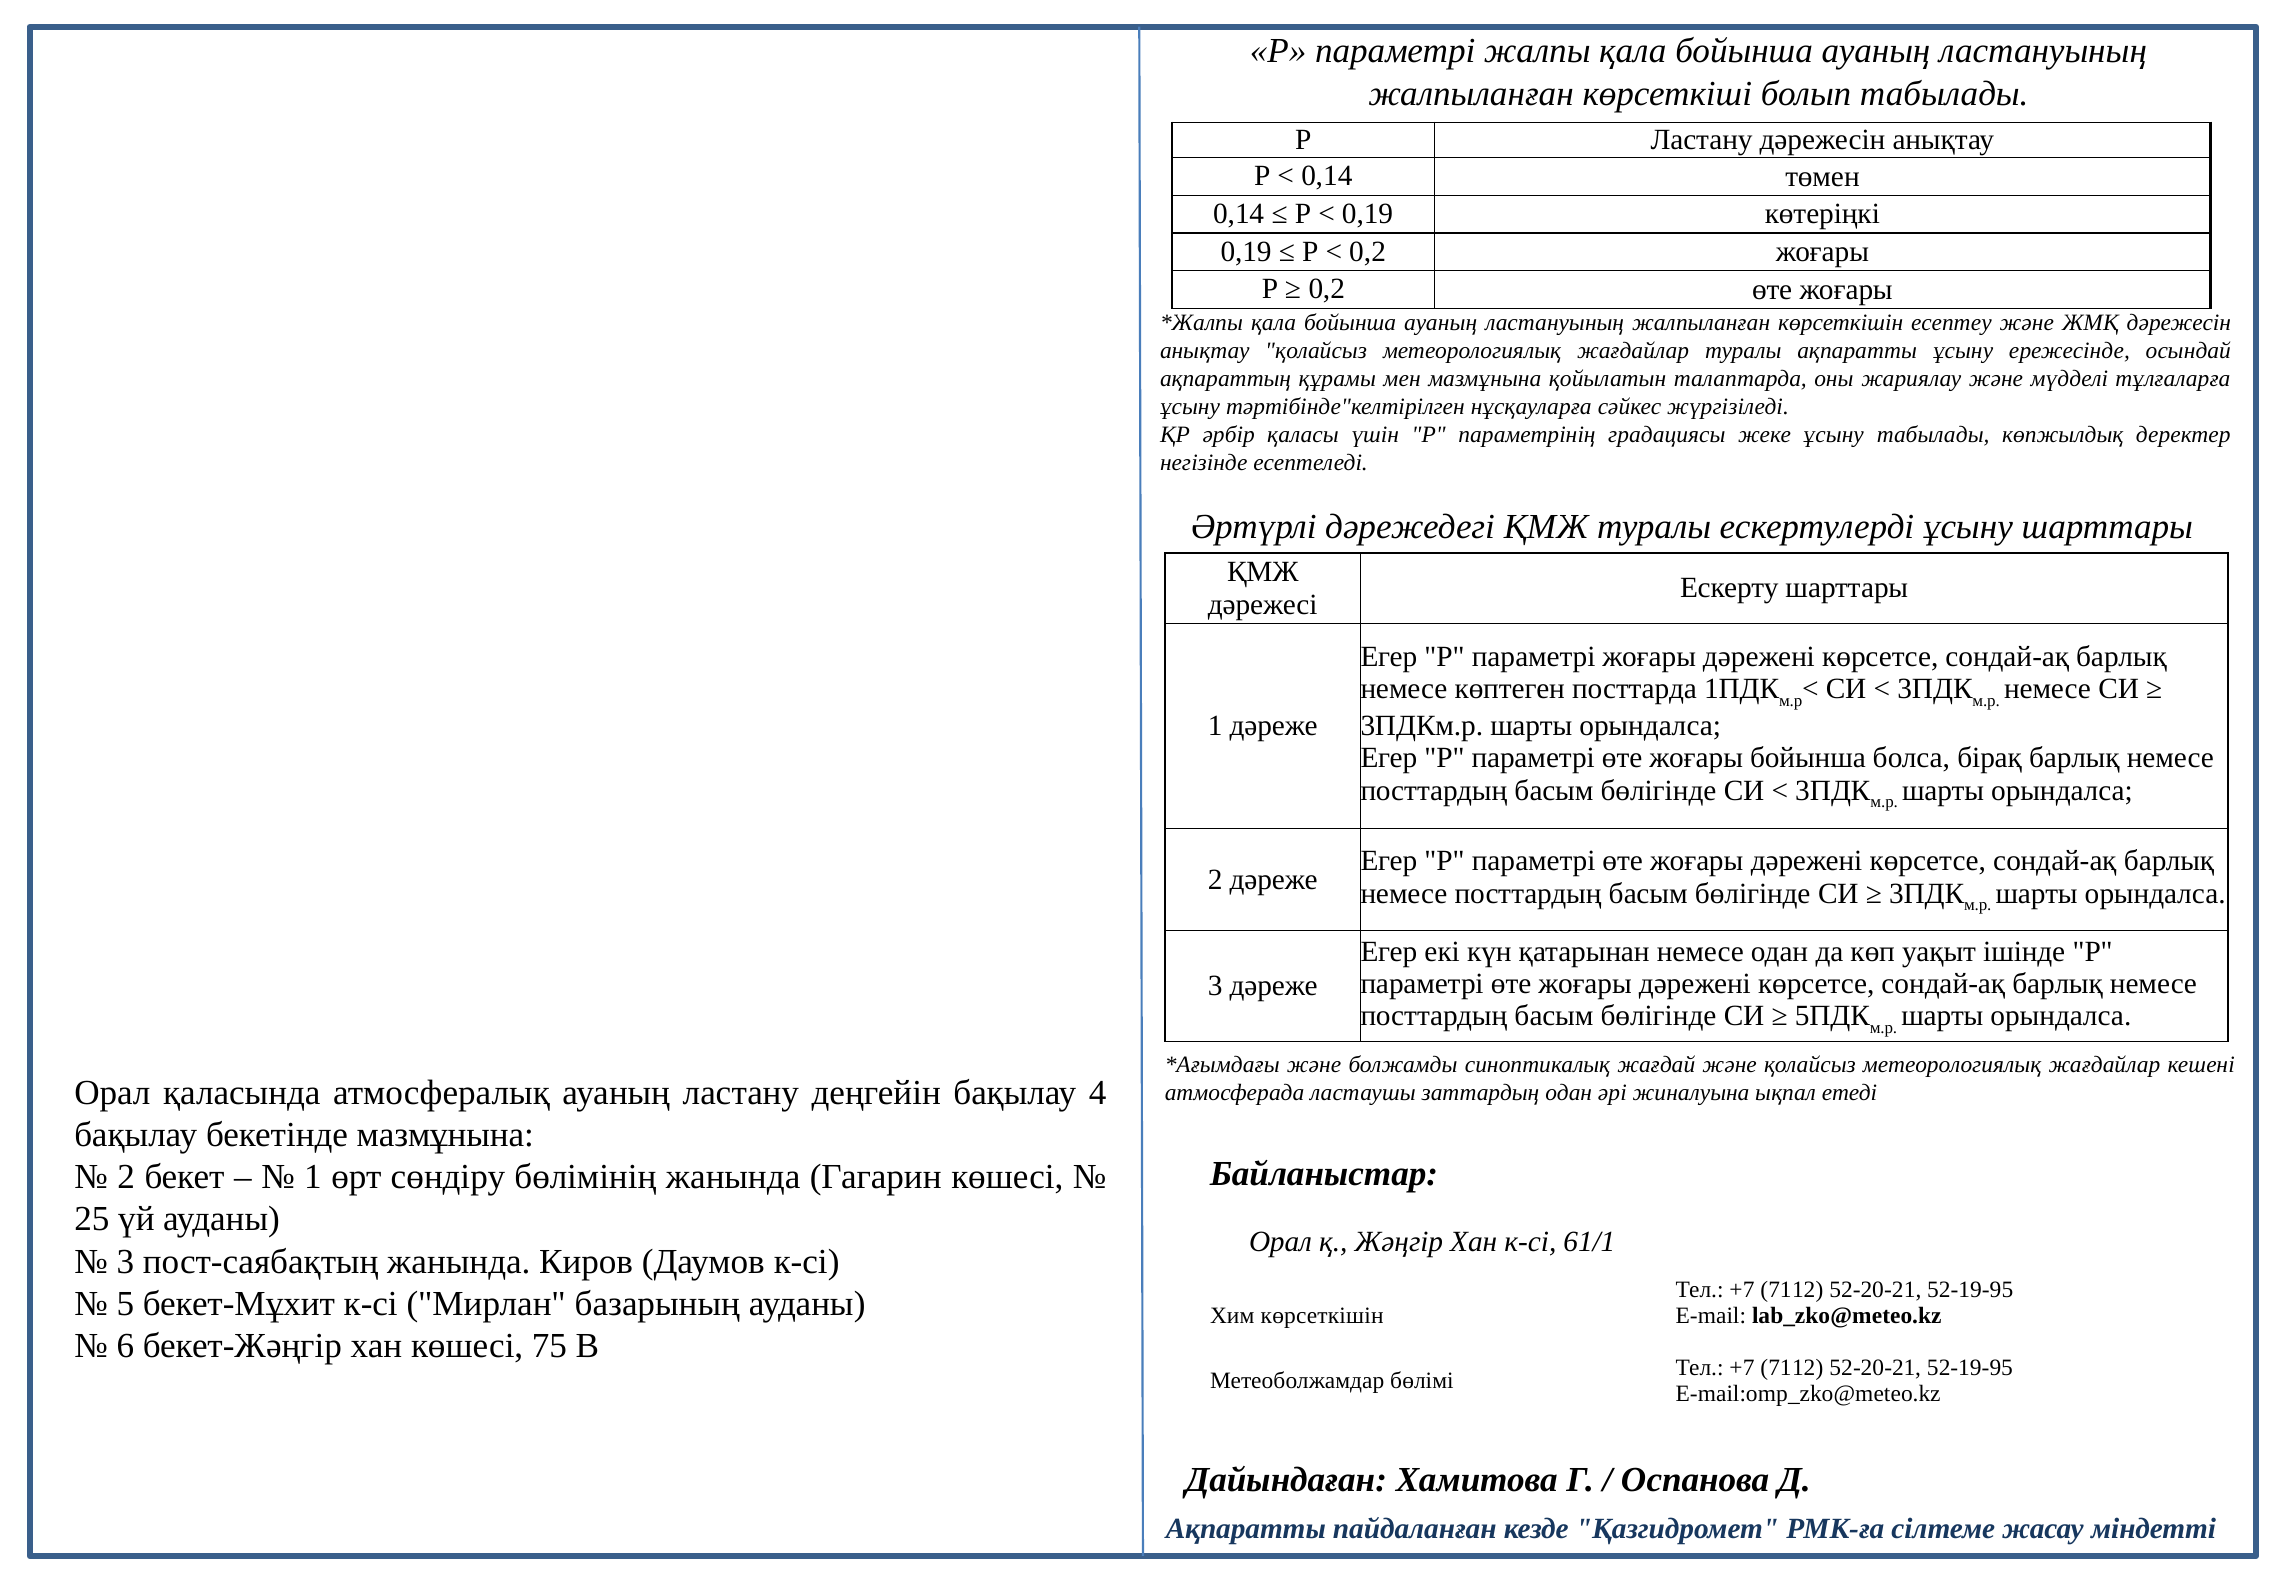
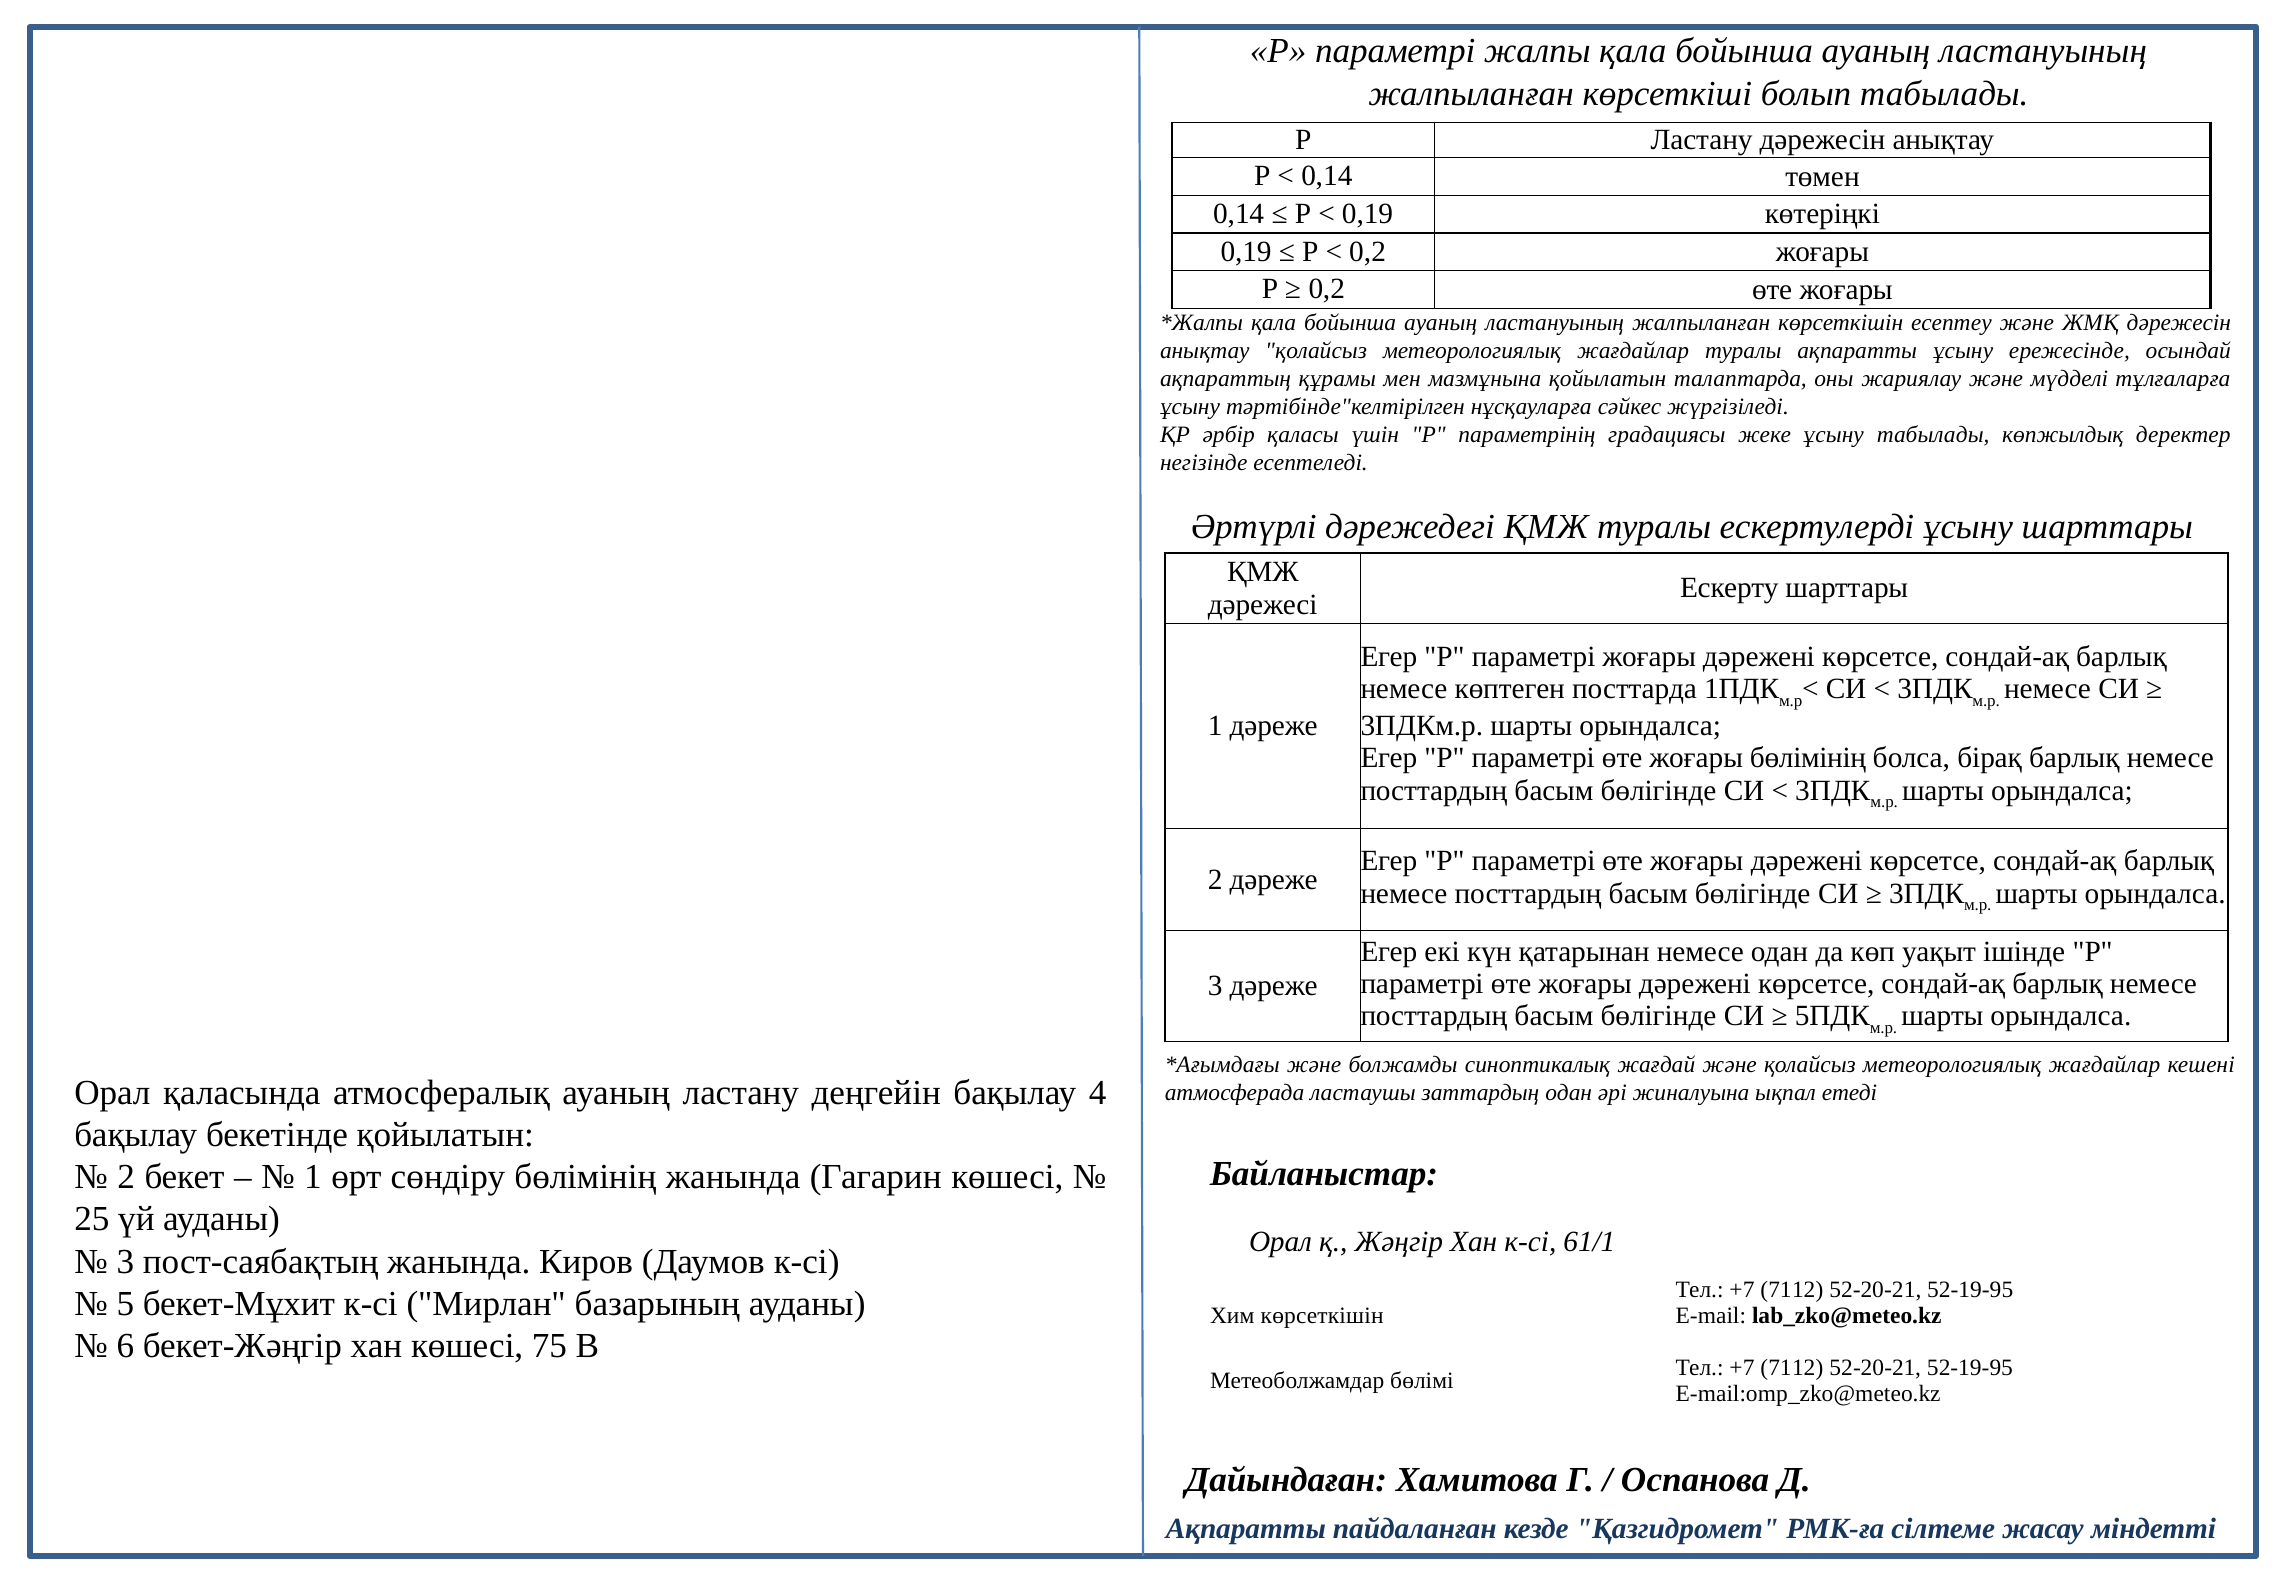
жоғары бойынша: бойынша -> бөлімінің
бекетінде мазмұнына: мазмұнына -> қойылатын
